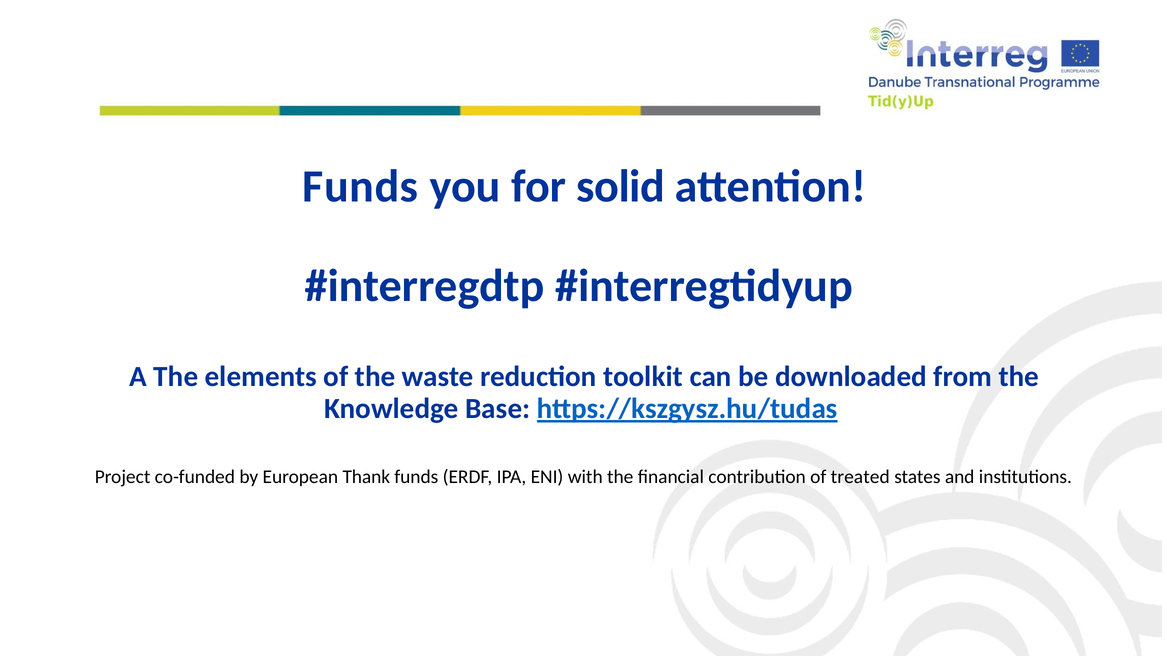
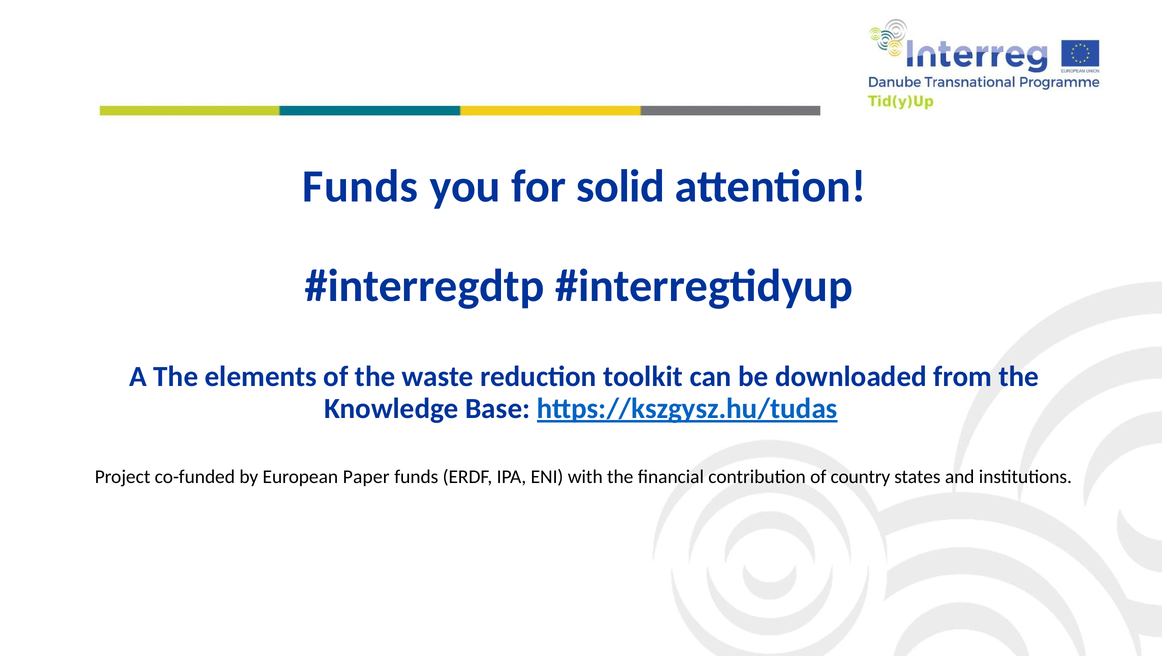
Thank: Thank -> Paper
treated: treated -> country
